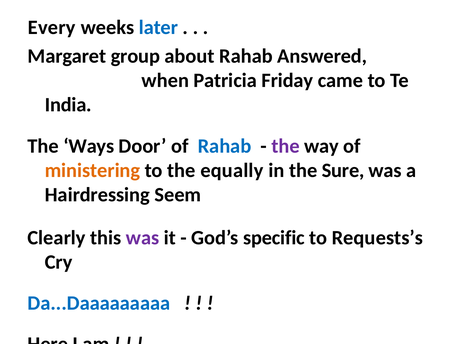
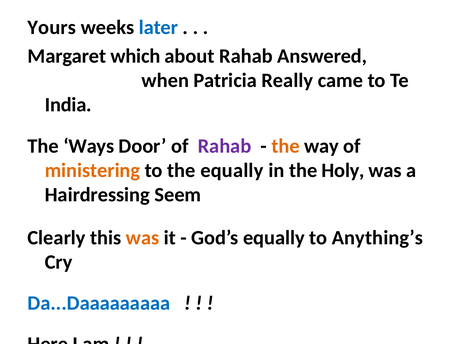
Every: Every -> Yours
group: group -> which
Friday: Friday -> Really
Rahab at (225, 146) colour: blue -> purple
the at (286, 146) colour: purple -> orange
Sure: Sure -> Holy
was at (143, 238) colour: purple -> orange
God’s specific: specific -> equally
Requests’s: Requests’s -> Anything’s
